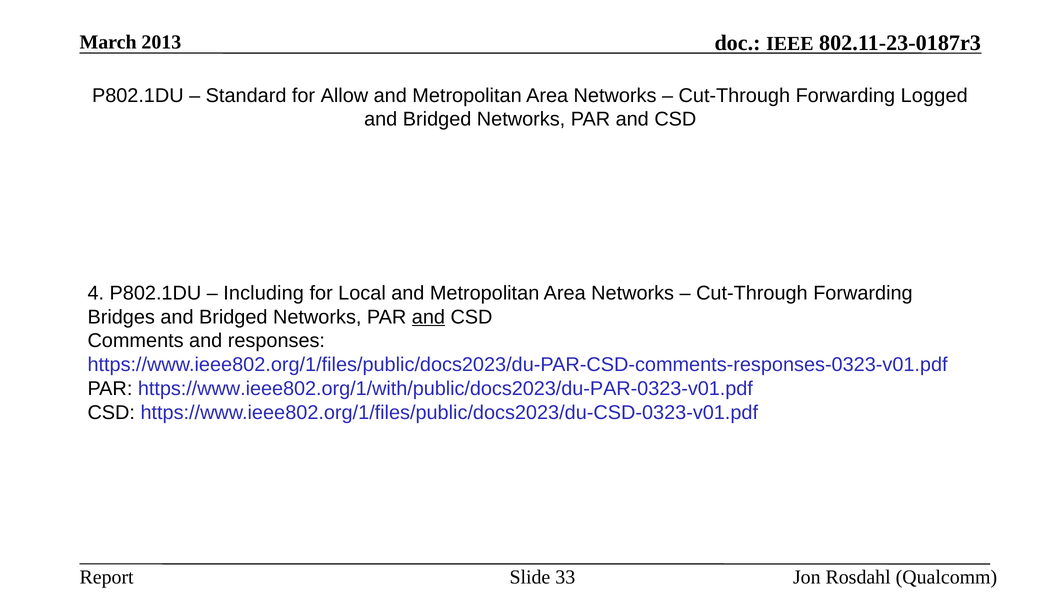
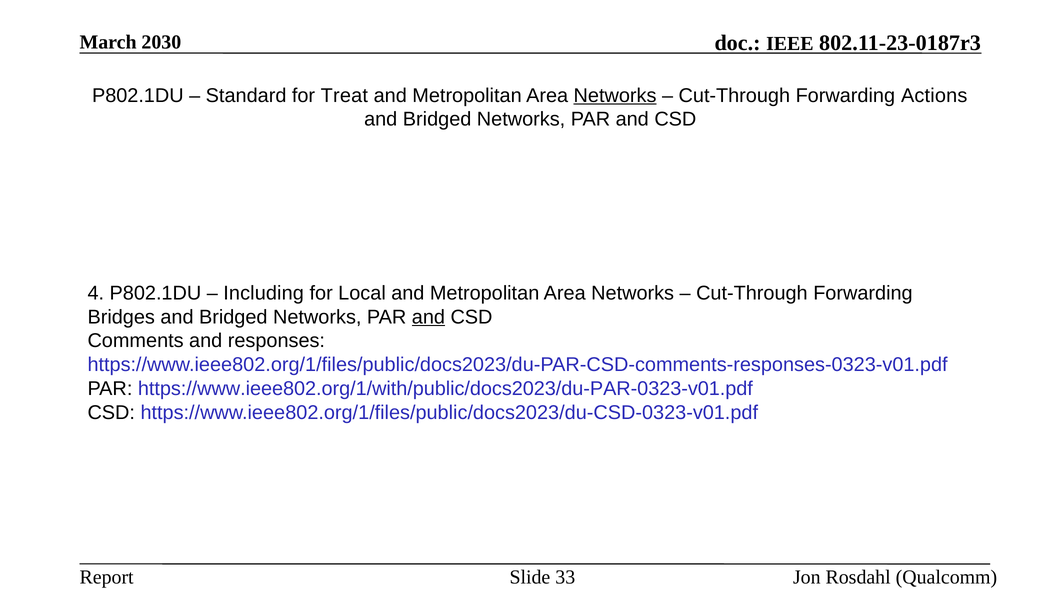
2013: 2013 -> 2030
Allow: Allow -> Treat
Networks at (615, 95) underline: none -> present
Logged: Logged -> Actions
